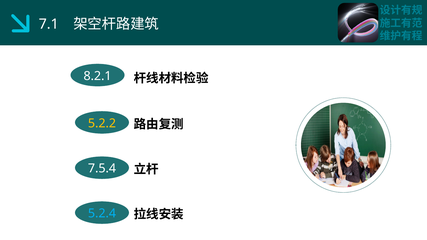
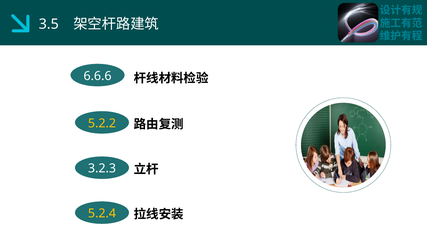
7.1: 7.1 -> 3.5
8.2.1: 8.2.1 -> 6.6.6
7.5.4: 7.5.4 -> 3.2.3
5.2.4 colour: light blue -> yellow
